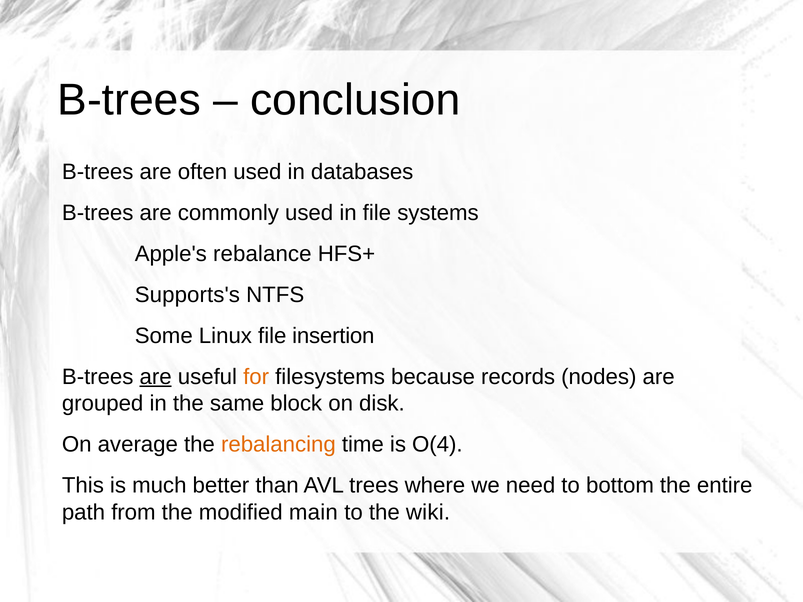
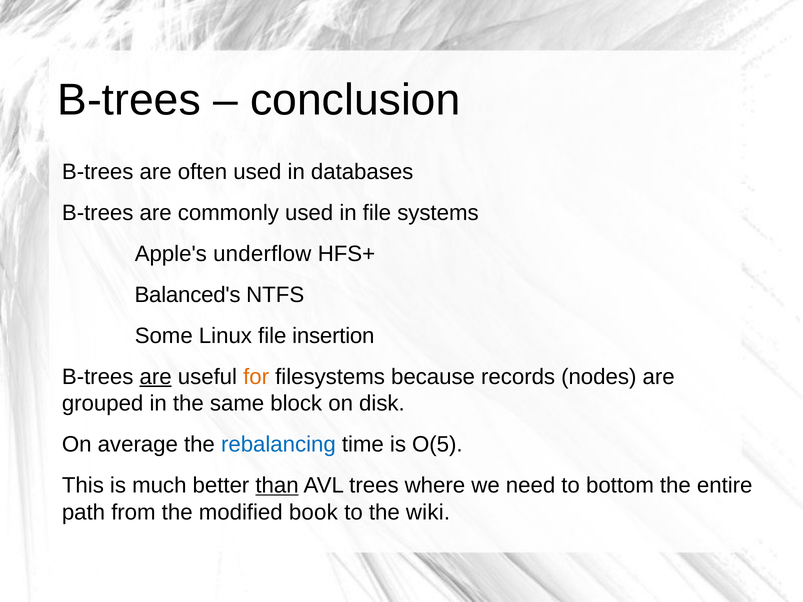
rebalance: rebalance -> underflow
Supports's: Supports's -> Balanced's
rebalancing colour: orange -> blue
O(4: O(4 -> O(5
than underline: none -> present
main: main -> book
